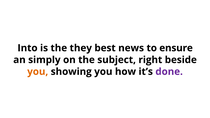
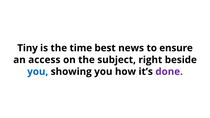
Into: Into -> Tiny
they: they -> time
simply: simply -> access
you at (38, 72) colour: orange -> blue
